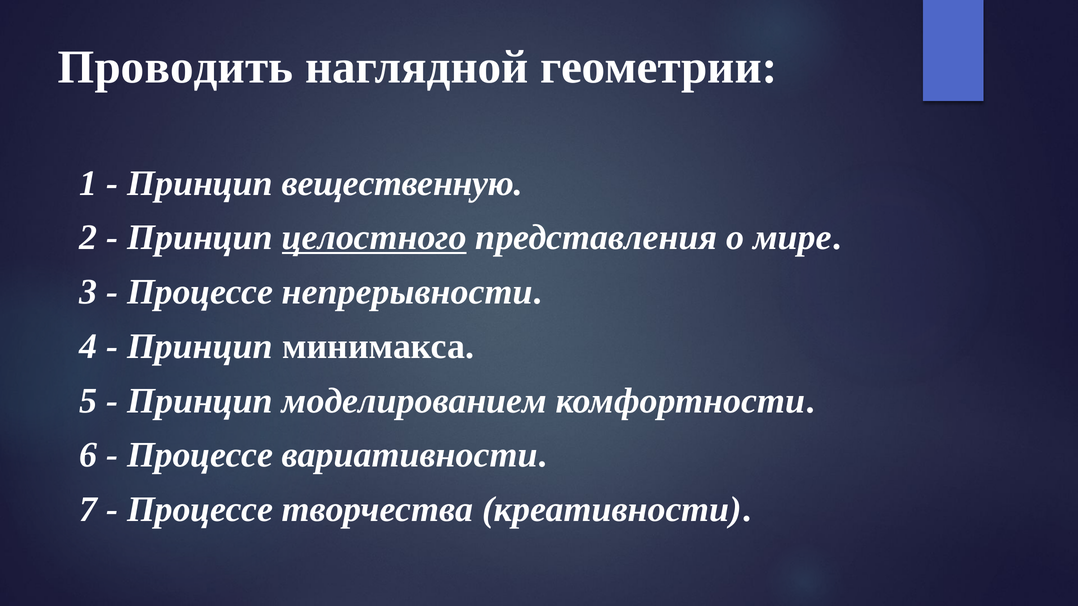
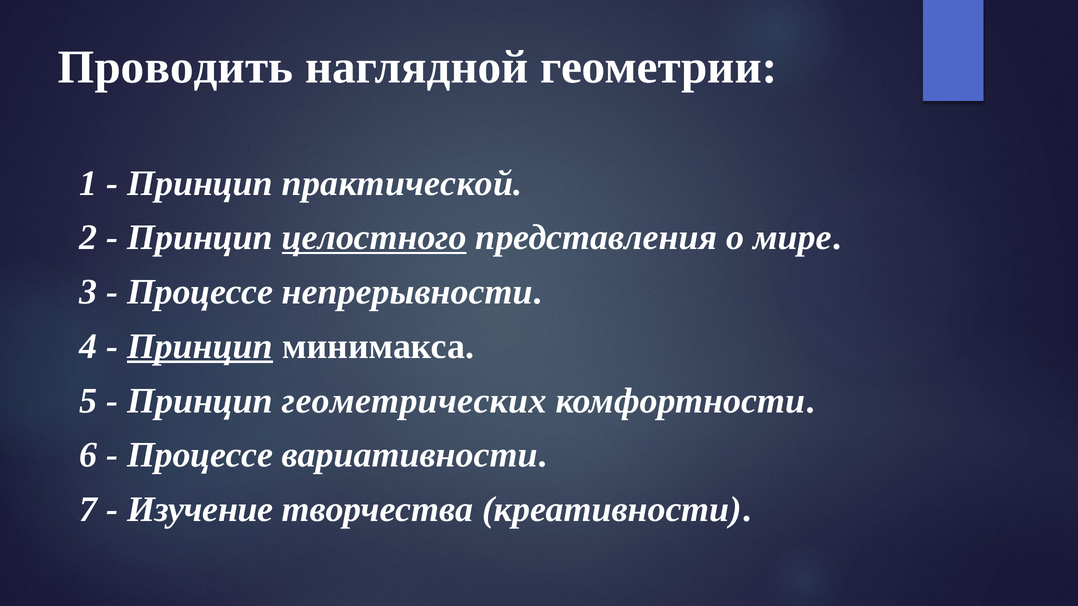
вещественную: вещественную -> практической
Принцип at (200, 347) underline: none -> present
моделированием: моделированием -> геометрических
Процессе at (200, 510): Процессе -> Изучение
